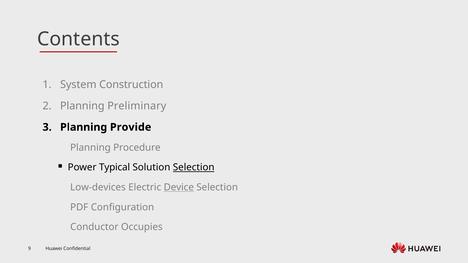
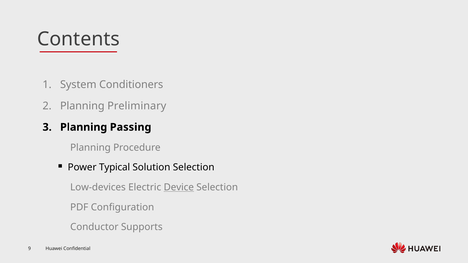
Construction: Construction -> Conditioners
Provide: Provide -> Passing
Selection at (194, 168) underline: present -> none
Occupies: Occupies -> Supports
